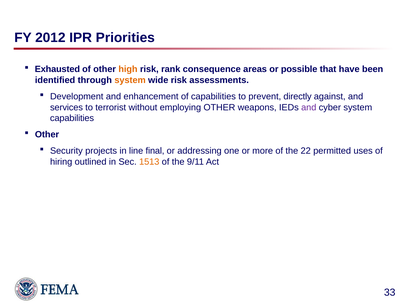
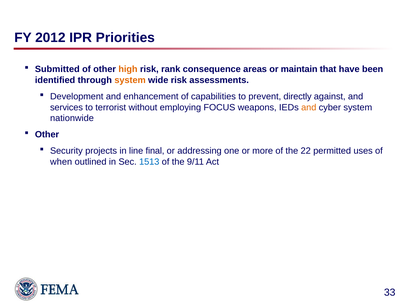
Exhausted: Exhausted -> Submitted
possible: possible -> maintain
employing OTHER: OTHER -> FOCUS
and at (309, 108) colour: purple -> orange
capabilities at (72, 119): capabilities -> nationwide
hiring: hiring -> when
1513 colour: orange -> blue
